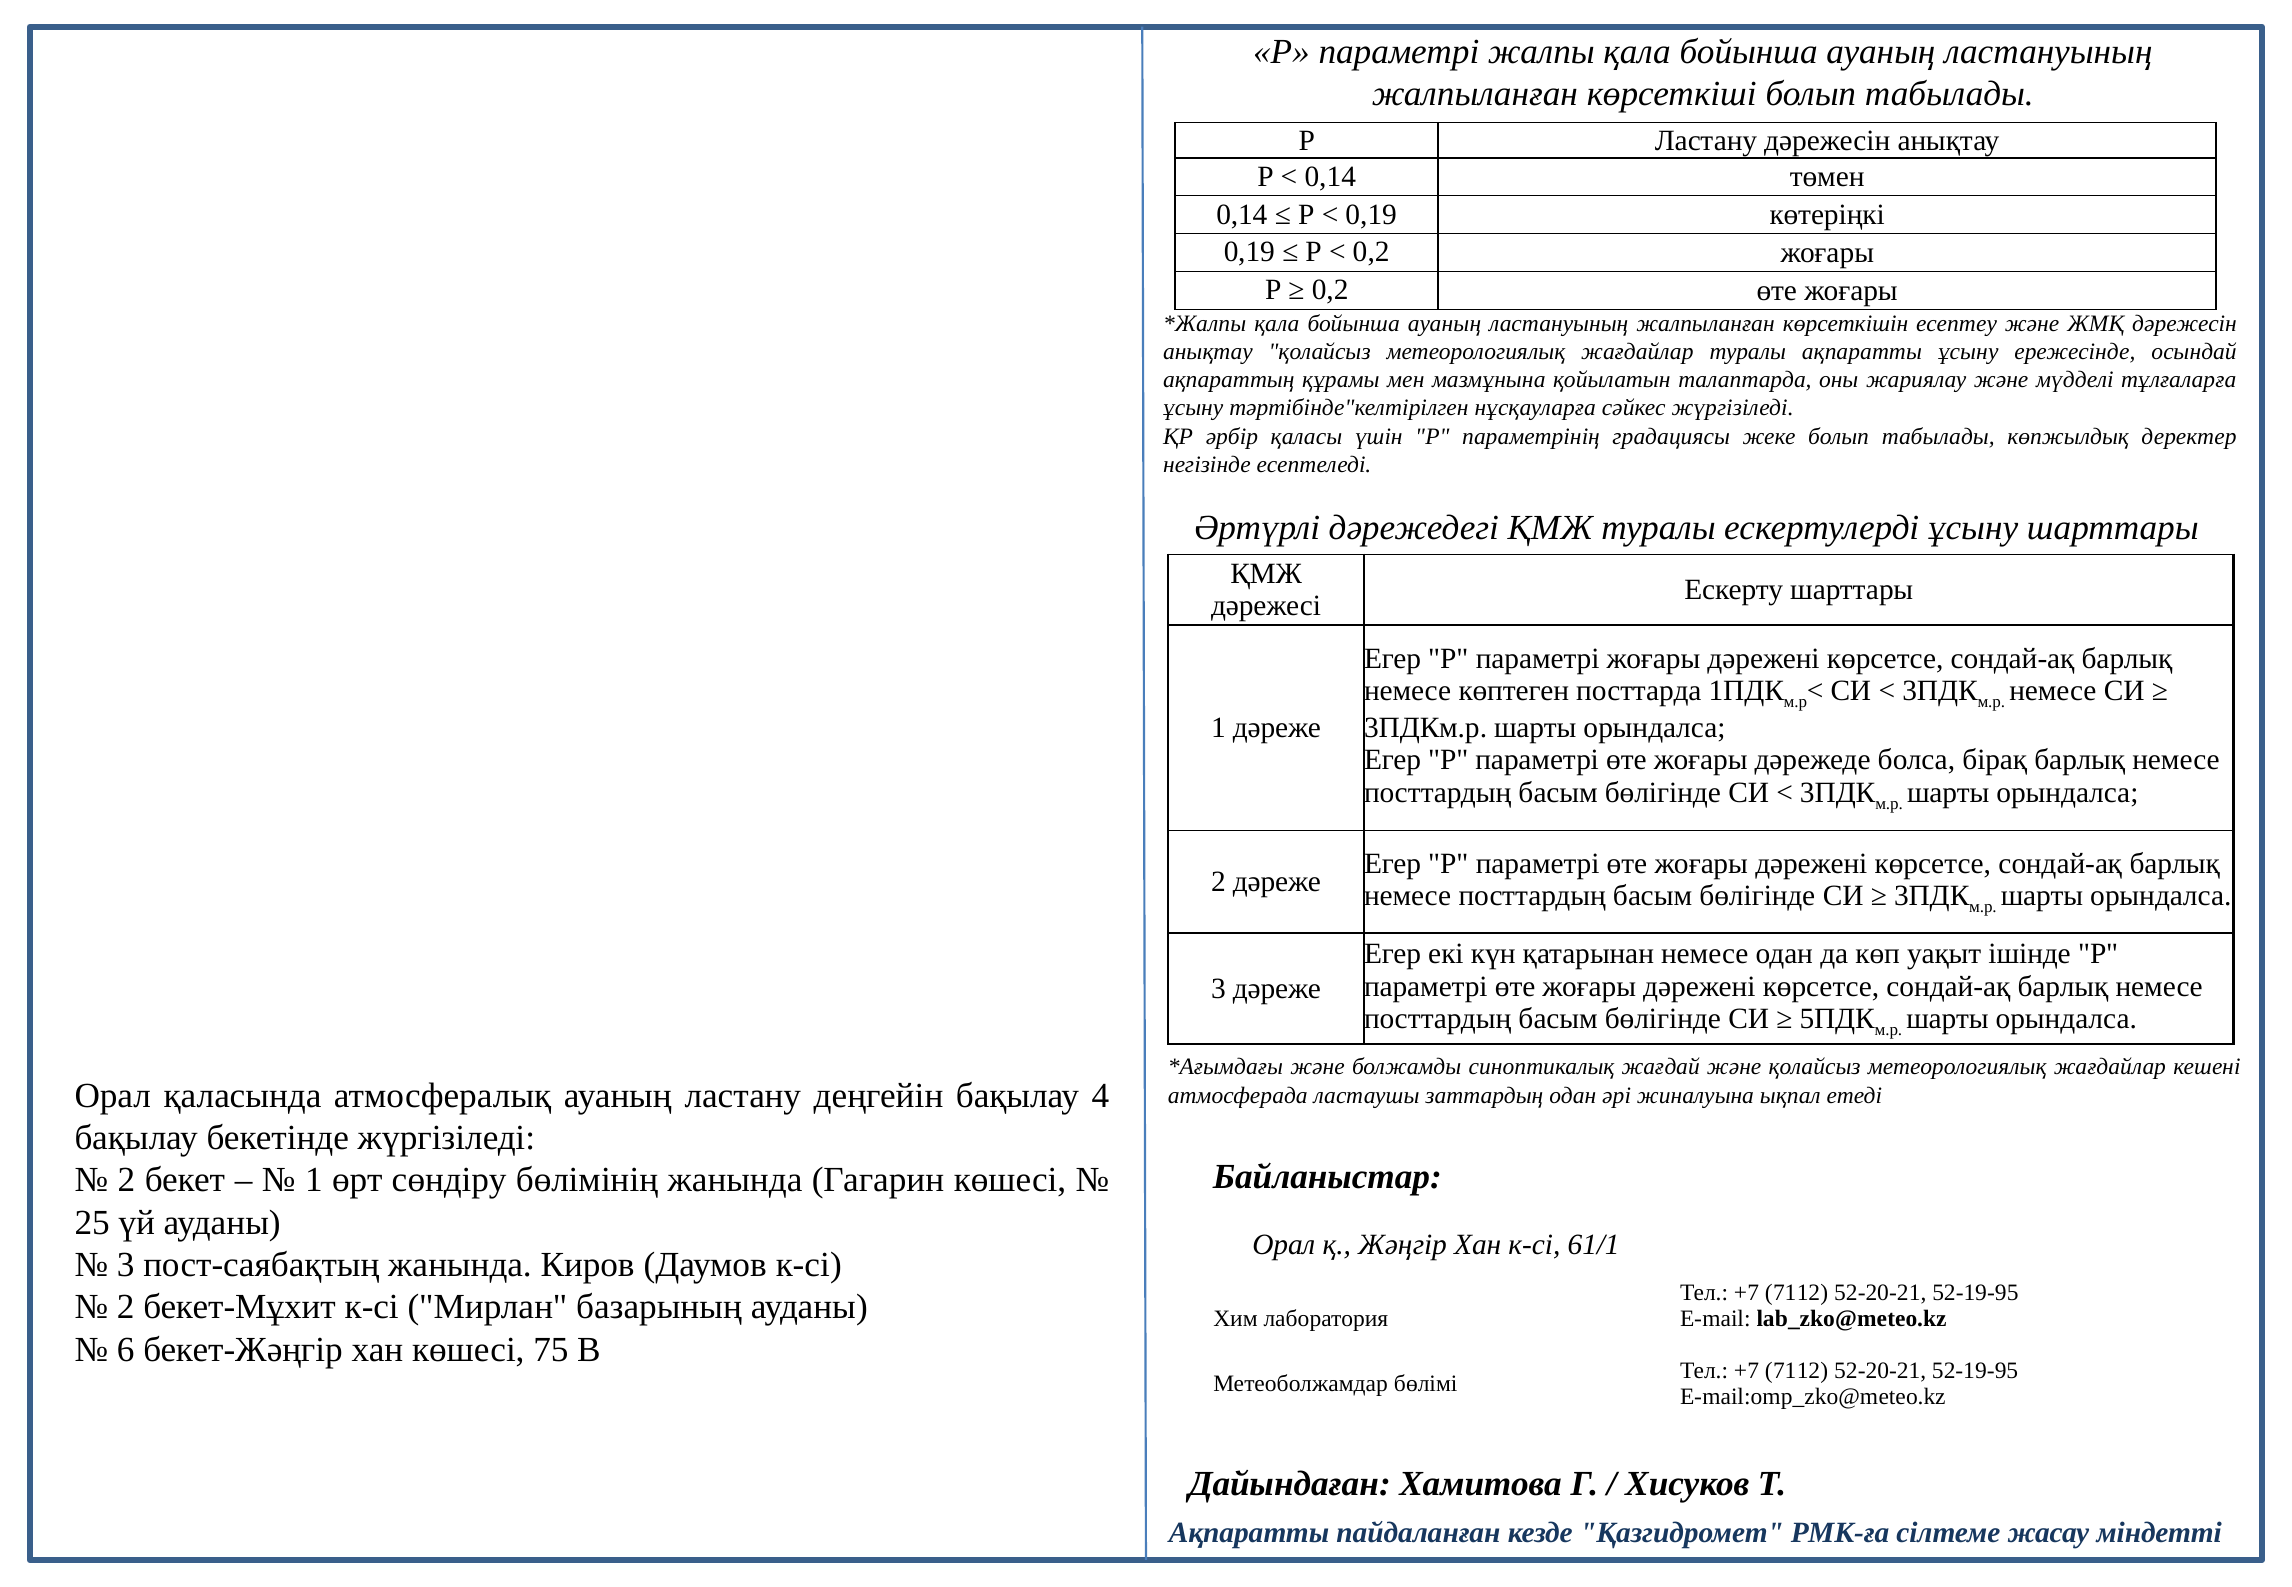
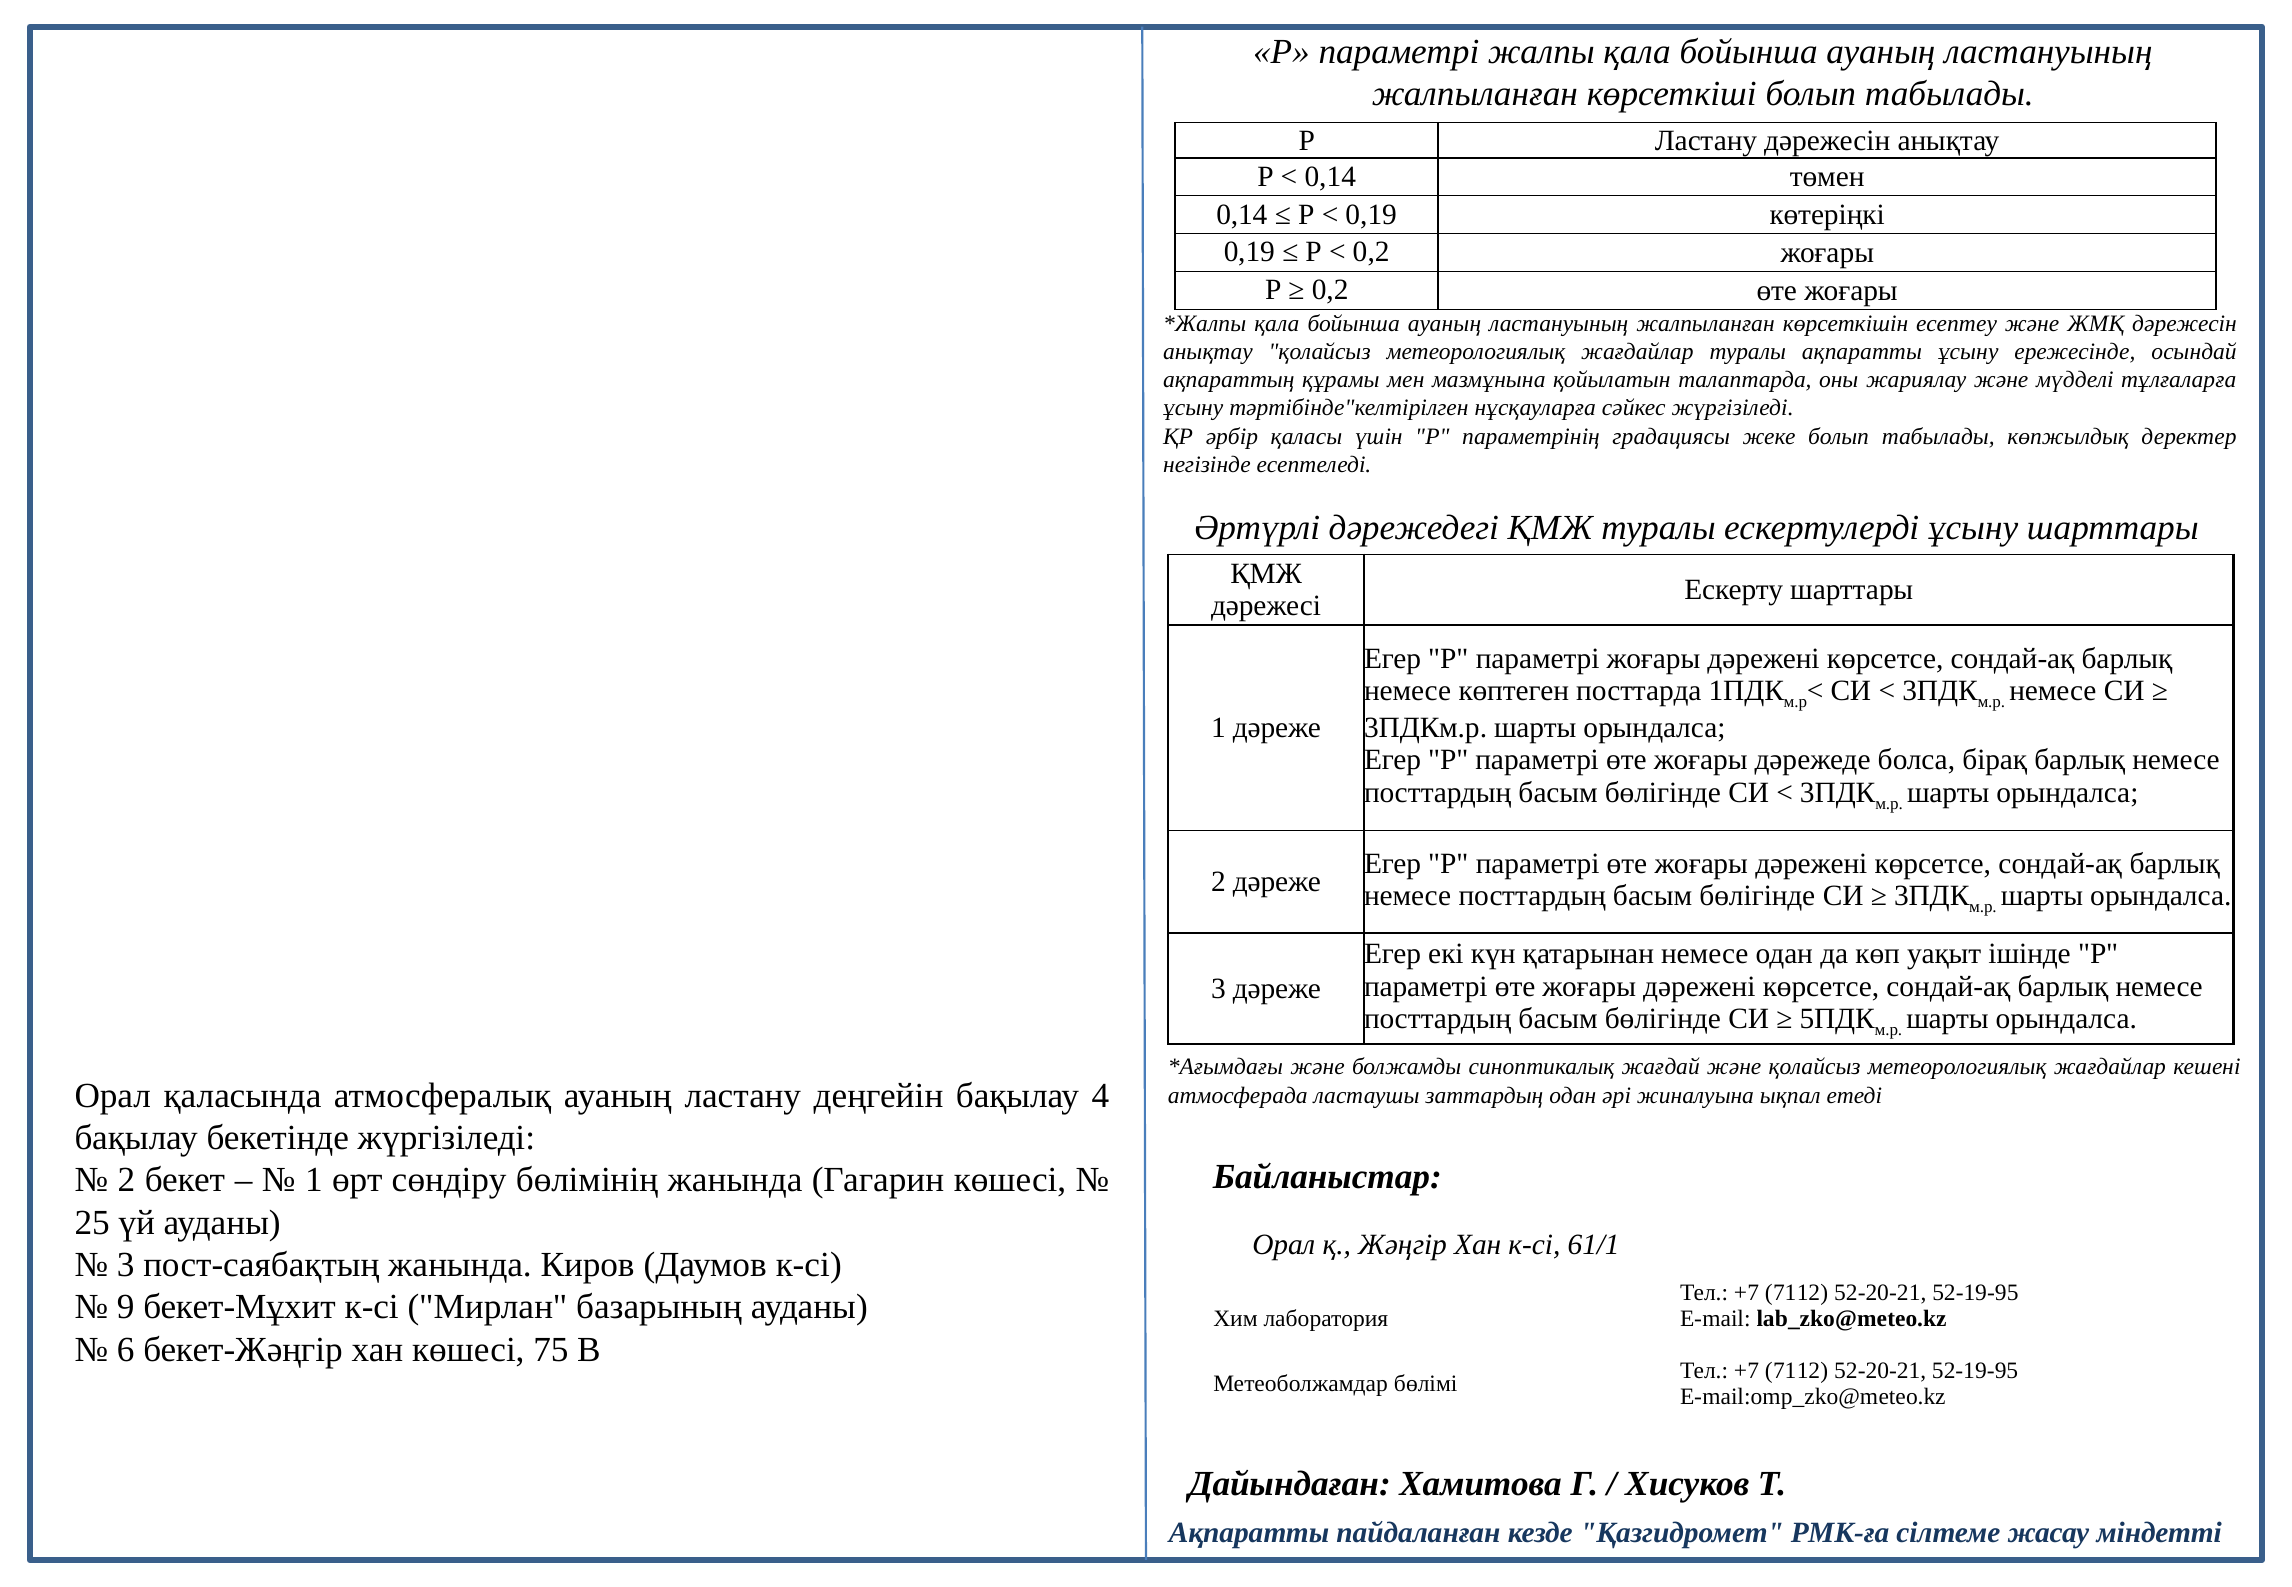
2 at (126, 1307): 2 -> 9
